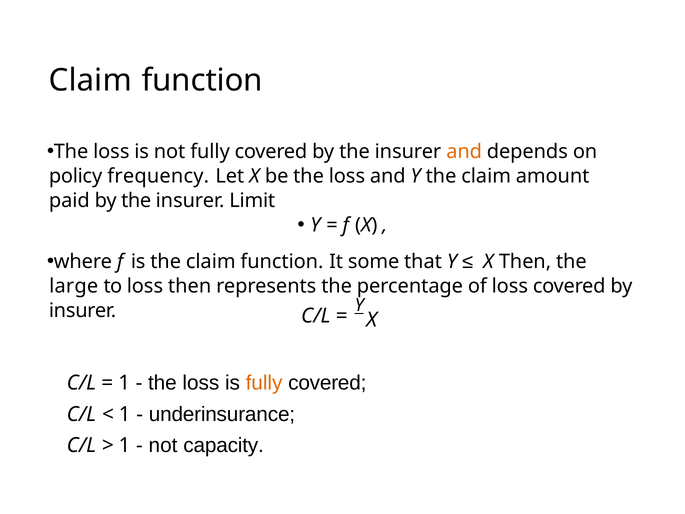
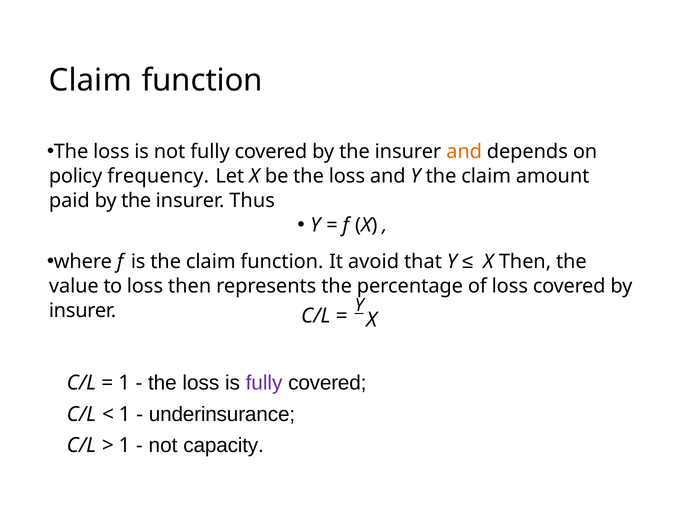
Limit: Limit -> Thus
some: some -> avoid
large: large -> value
fully at (264, 383) colour: orange -> purple
